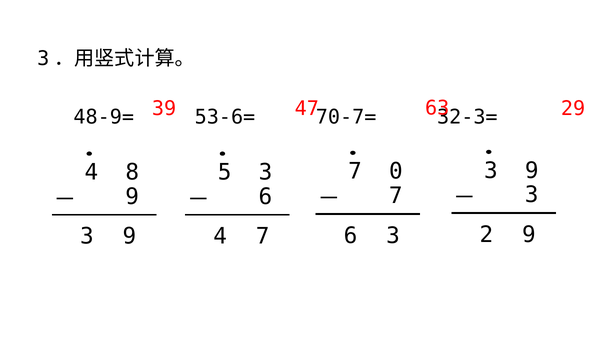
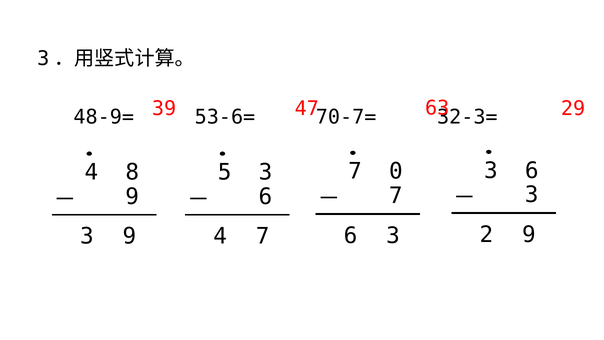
9 at (532, 170): 9 -> 6
